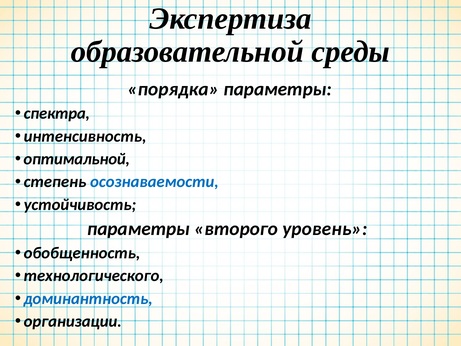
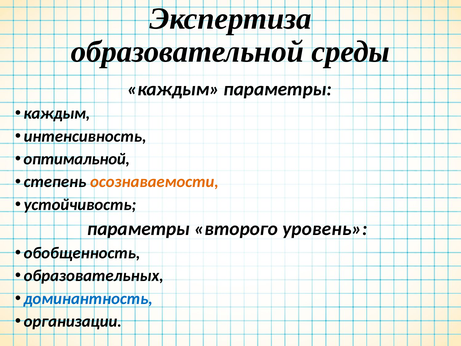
порядка at (173, 89): порядка -> каждым
спектра at (57, 113): спектра -> каждым
осознаваемости colour: blue -> orange
технологического: технологического -> образовательных
